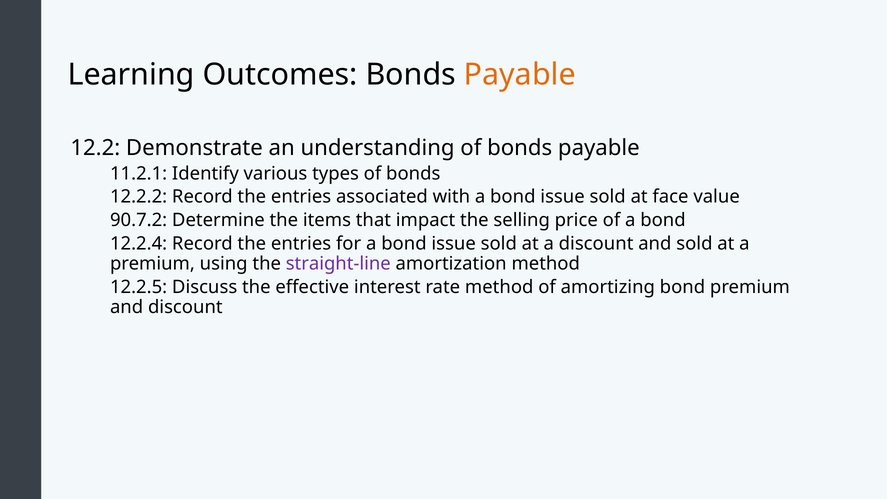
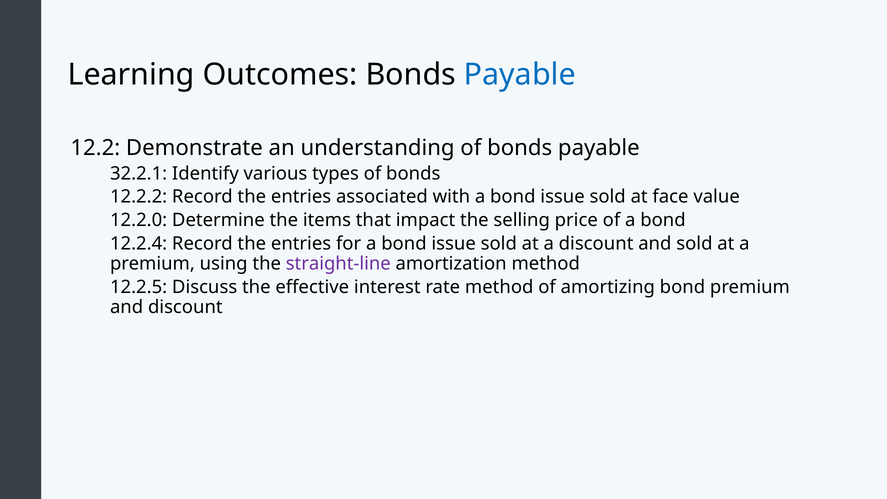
Payable at (520, 75) colour: orange -> blue
11.2.1: 11.2.1 -> 32.2.1
90.7.2: 90.7.2 -> 12.2.0
